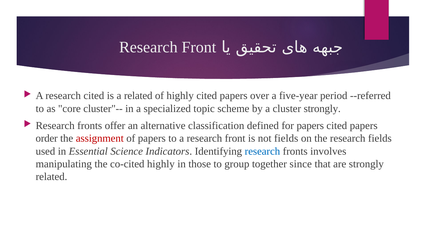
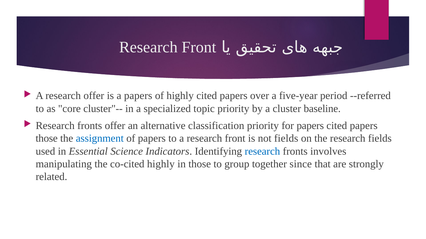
research cited: cited -> offer
a related: related -> papers
topic scheme: scheme -> priority
cluster strongly: strongly -> baseline
classification defined: defined -> priority
order at (47, 139): order -> those
assignment colour: red -> blue
